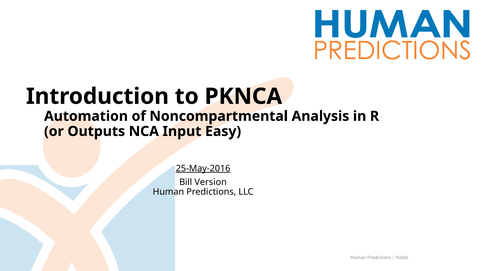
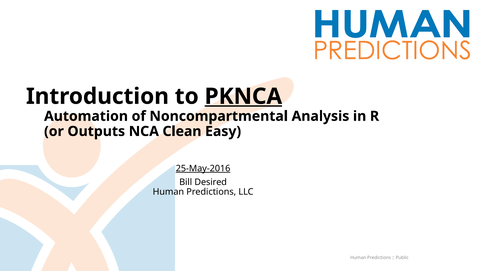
PKNCA underline: none -> present
Input: Input -> Clean
Version: Version -> Desired
